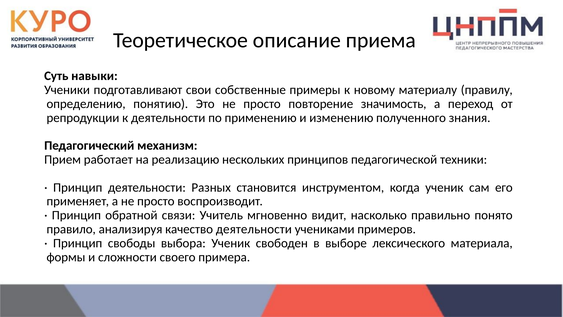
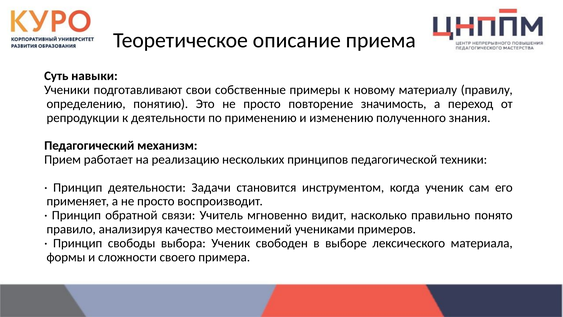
Разных: Разных -> Задачи
качество деятельности: деятельности -> местоимений
